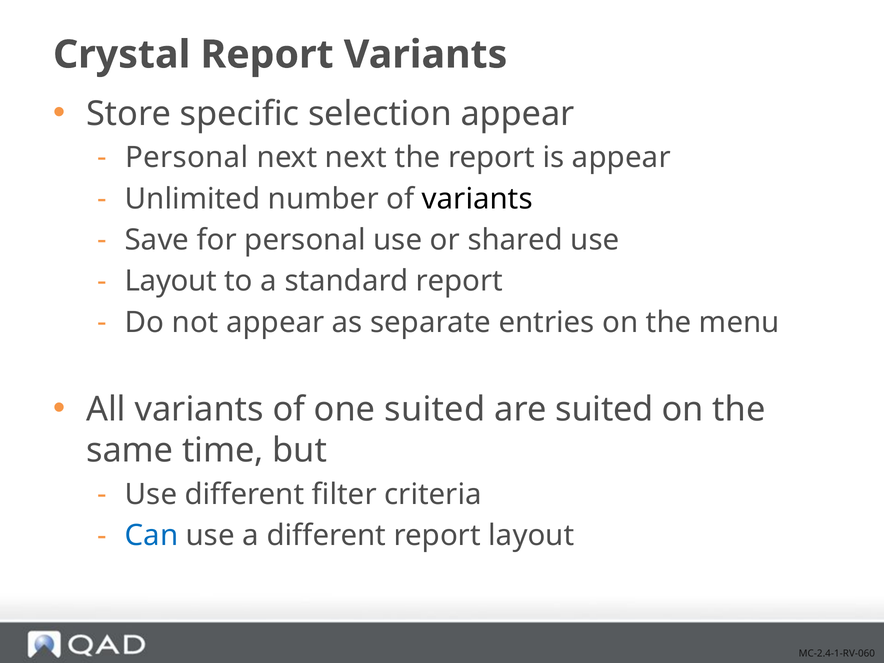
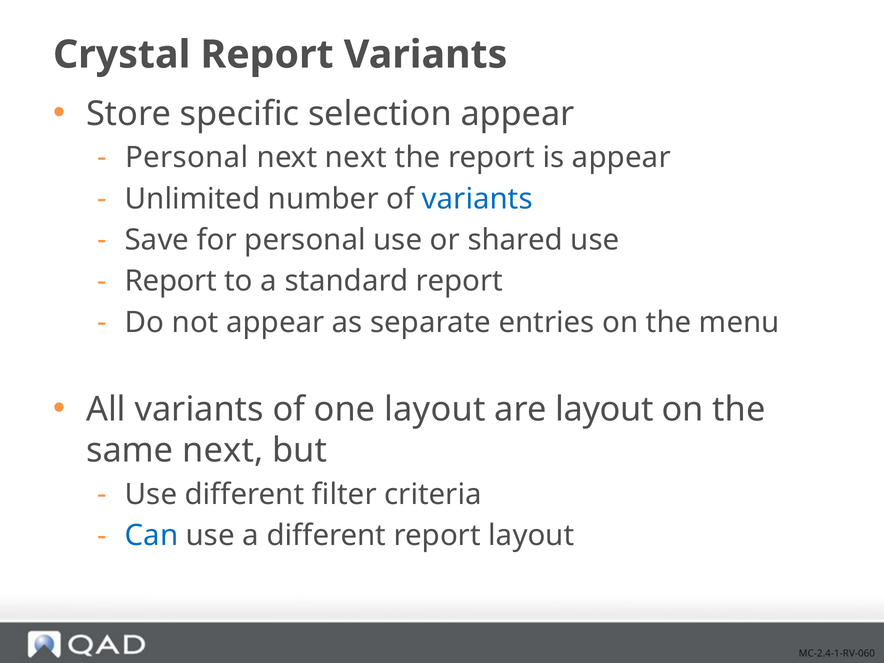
variants at (477, 199) colour: black -> blue
Layout at (171, 281): Layout -> Report
one suited: suited -> layout
are suited: suited -> layout
same time: time -> next
